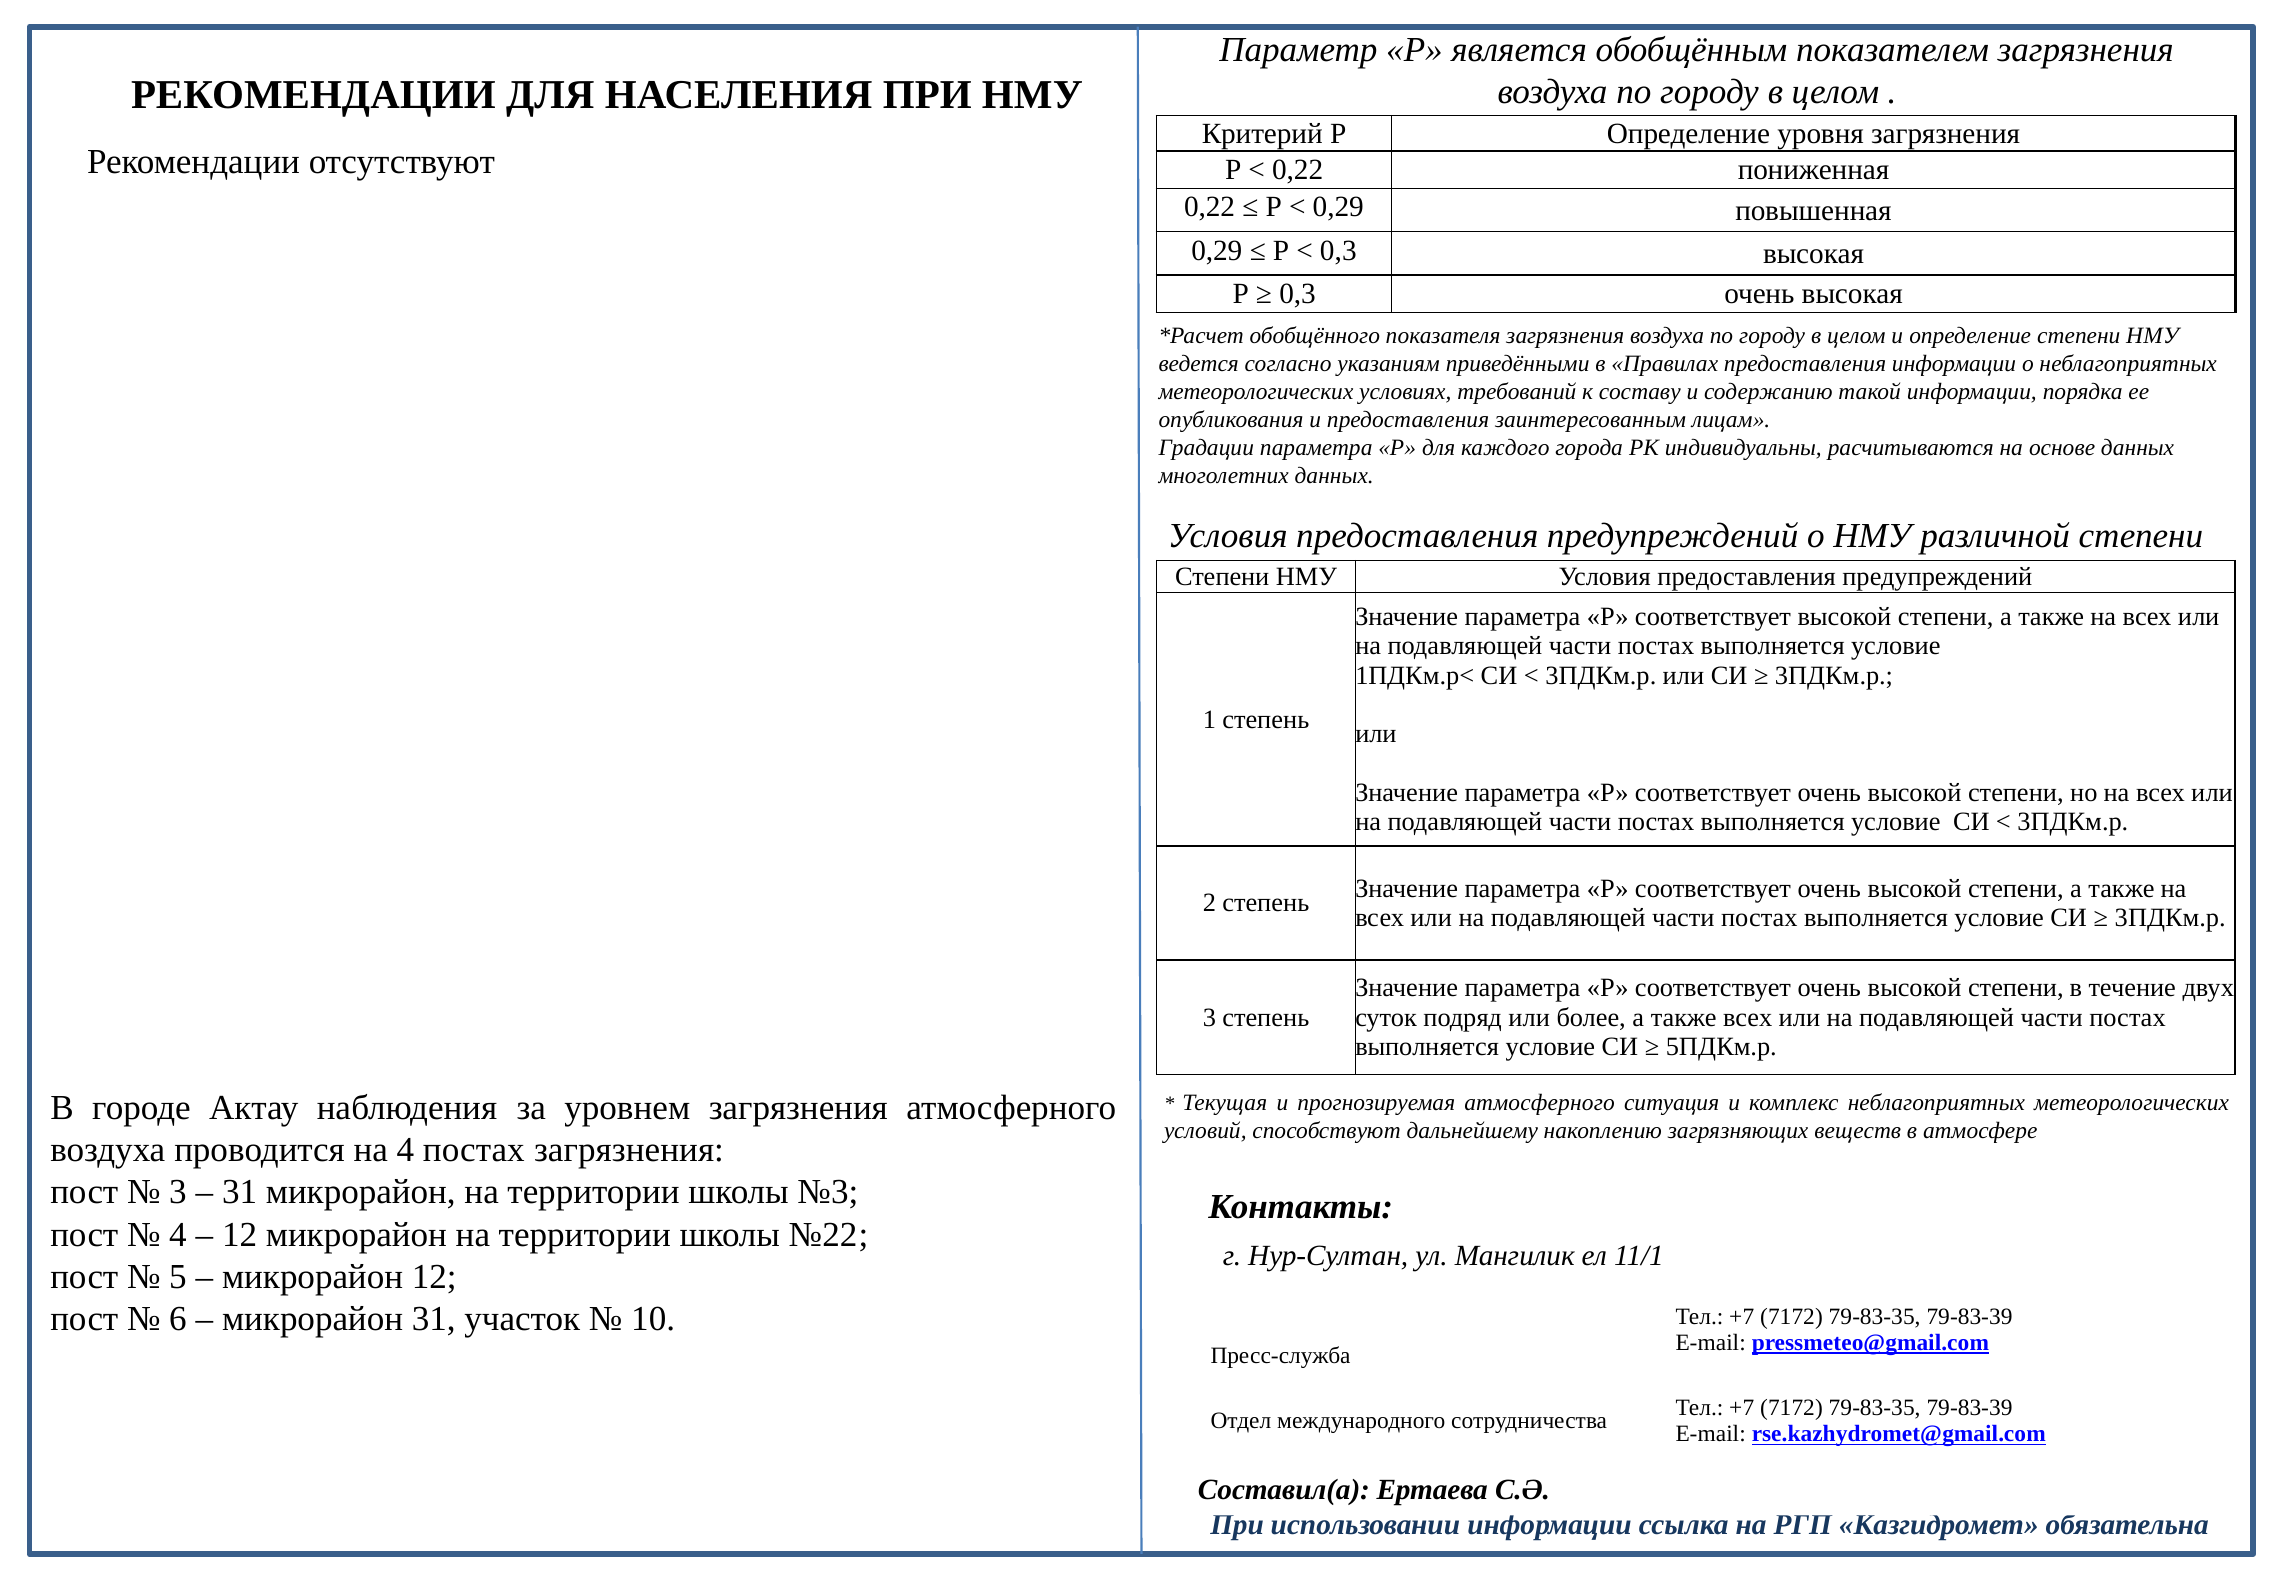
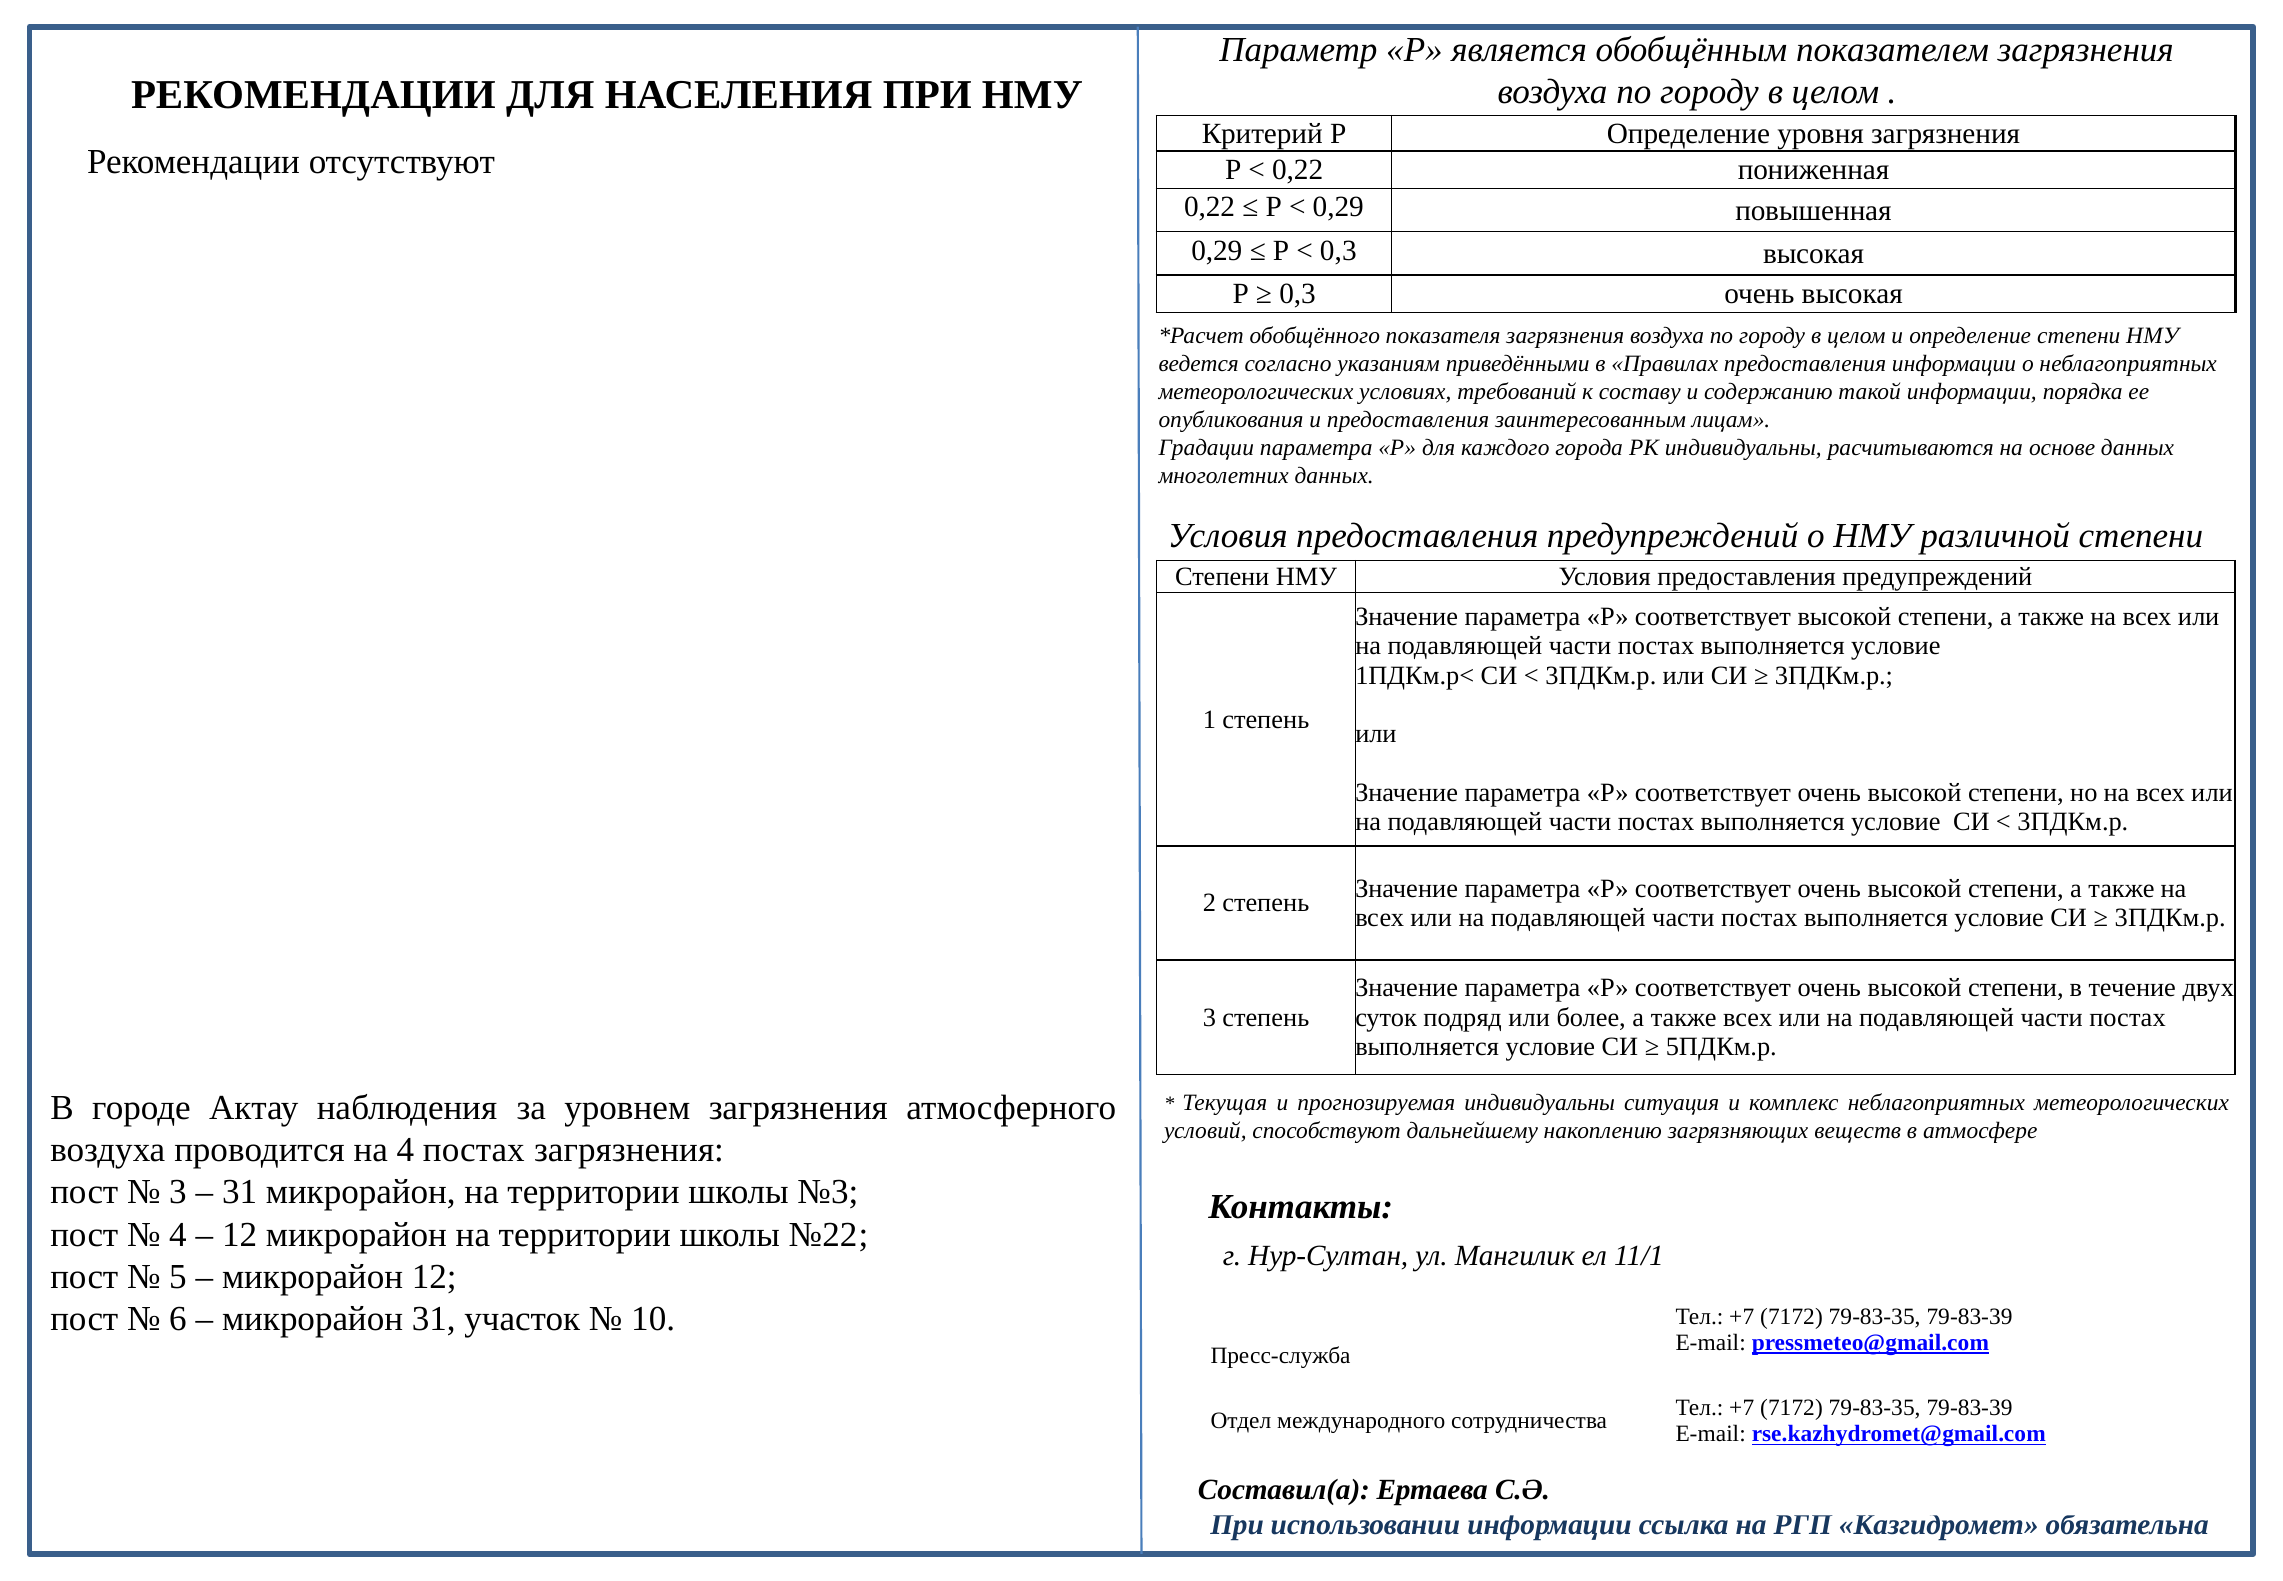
прогнозируемая атмосферного: атмосферного -> индивидуальны
